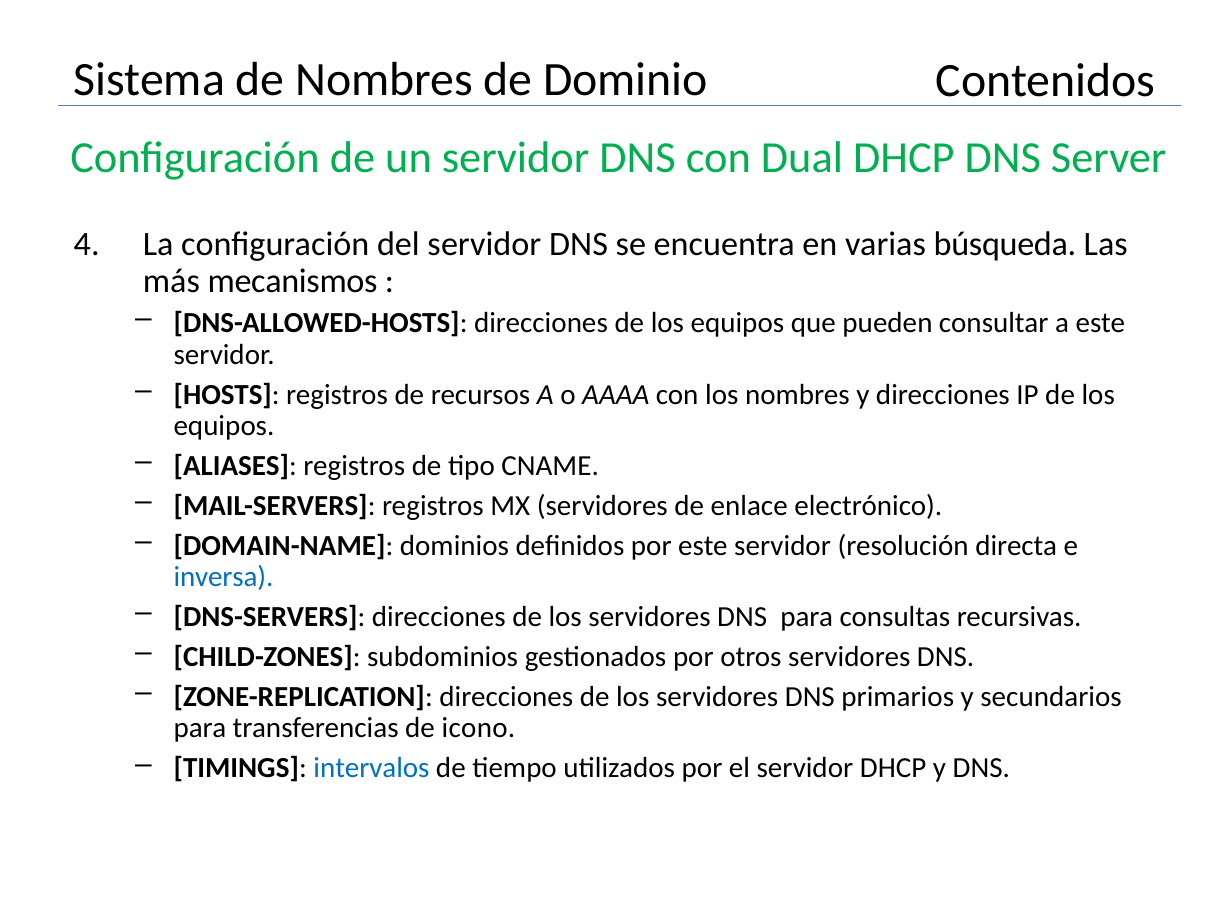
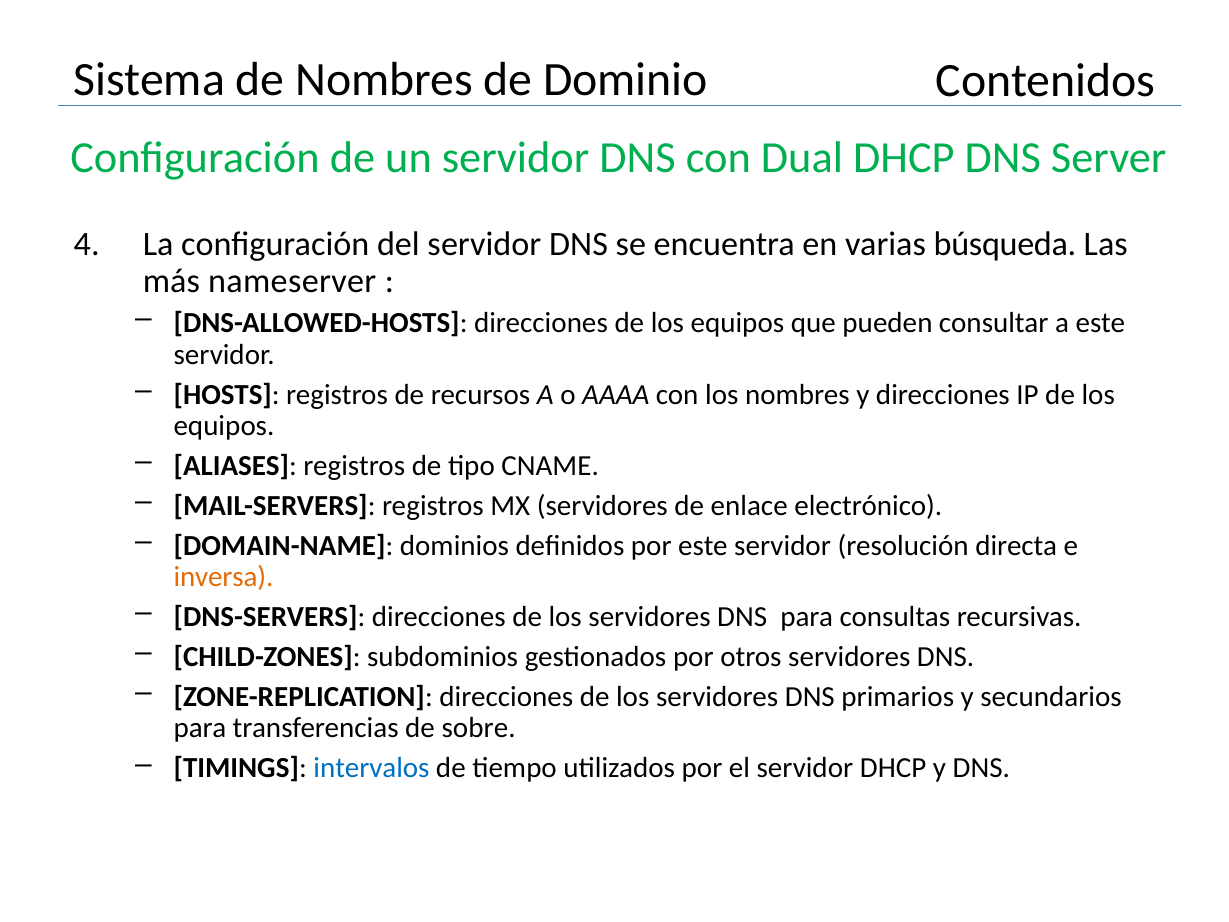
mecanismos: mecanismos -> nameserver
inversa colour: blue -> orange
icono: icono -> sobre
